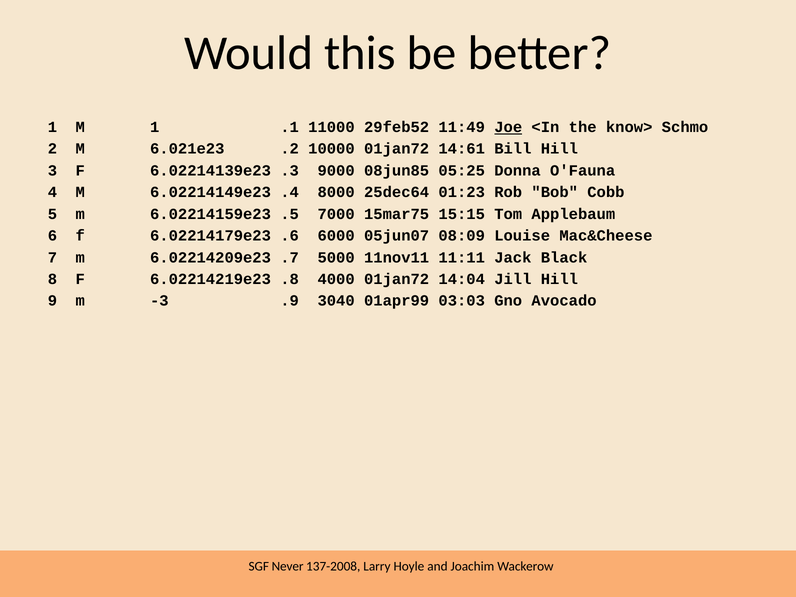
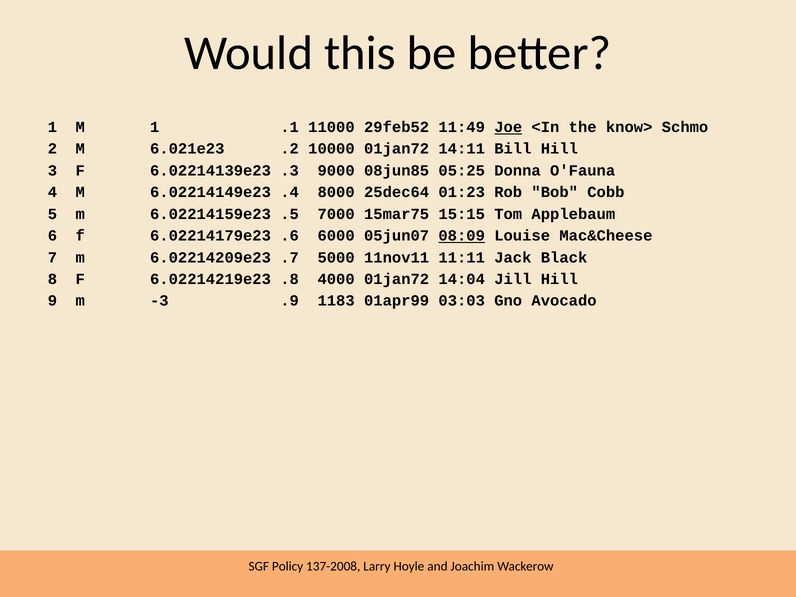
14:61: 14:61 -> 14:11
08:09 underline: none -> present
3040: 3040 -> 1183
Never: Never -> Policy
